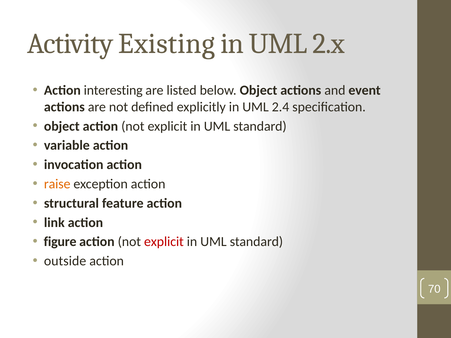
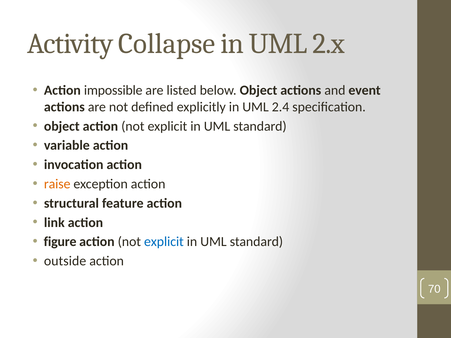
Existing: Existing -> Collapse
interesting: interesting -> impossible
explicit at (164, 242) colour: red -> blue
